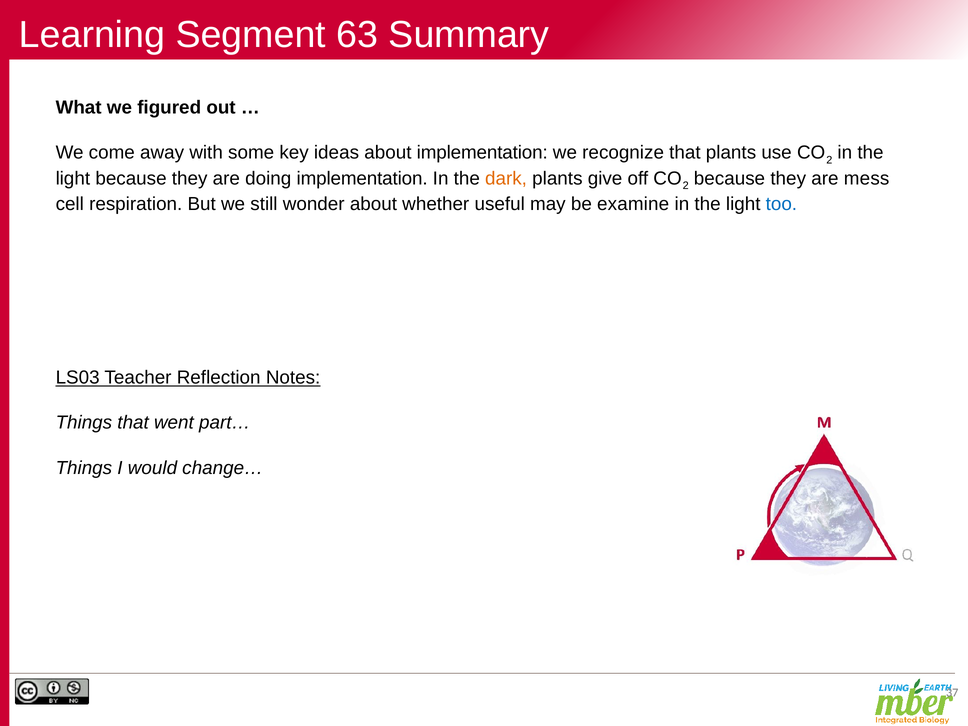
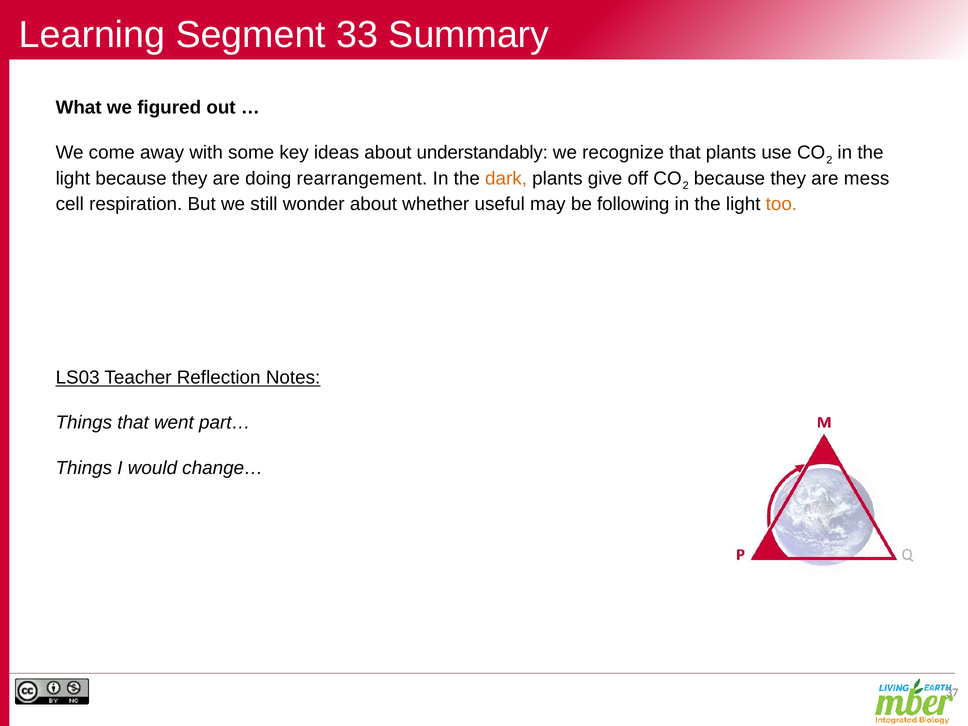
63: 63 -> 33
about implementation: implementation -> understandably
doing implementation: implementation -> rearrangement
examine: examine -> following
too colour: blue -> orange
